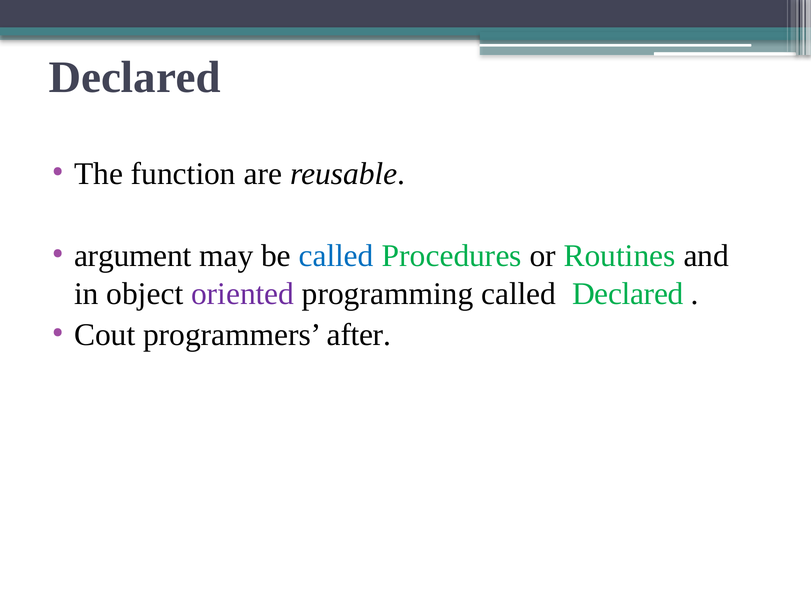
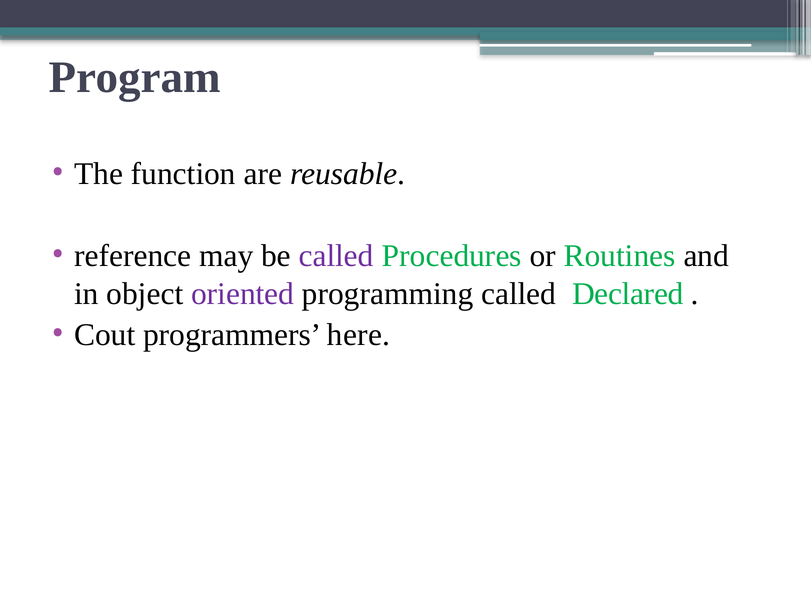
Declared at (135, 77): Declared -> Program
argument: argument -> reference
called at (336, 256) colour: blue -> purple
after: after -> here
